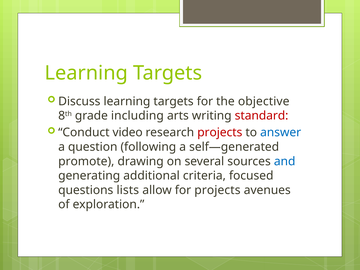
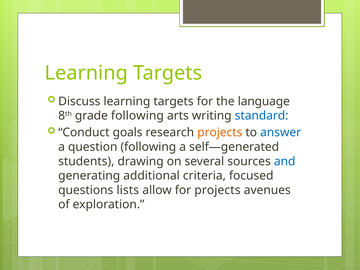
objective: objective -> language
grade including: including -> following
standard colour: red -> blue
video: video -> goals
projects at (220, 133) colour: red -> orange
promote: promote -> students
